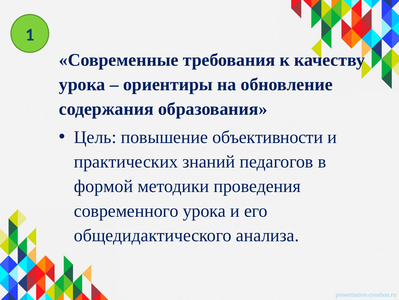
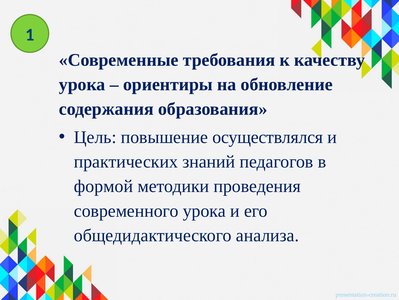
объективности: объективности -> осуществлялся
